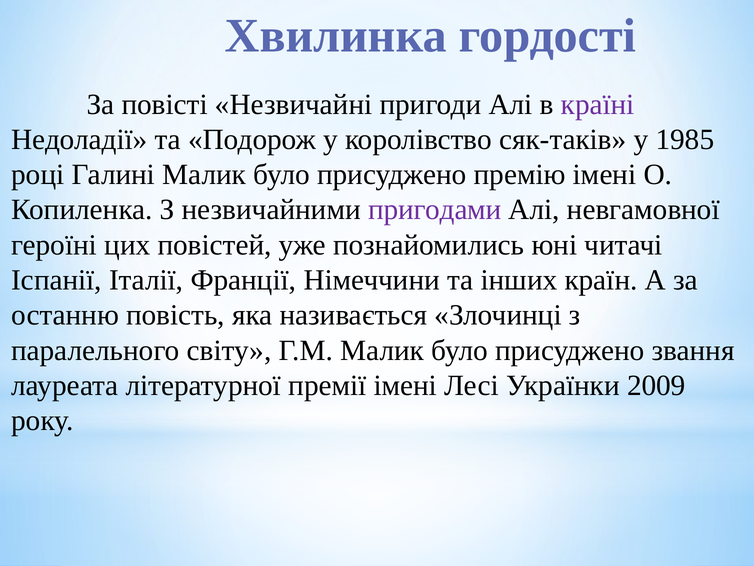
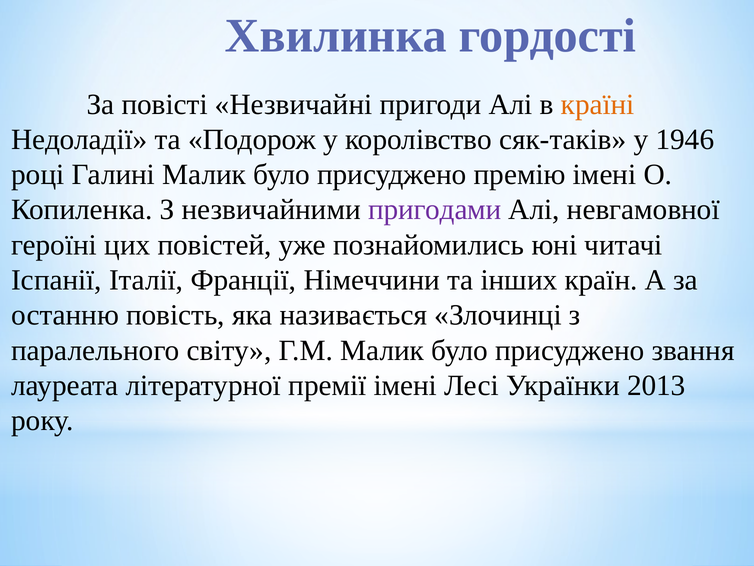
країні colour: purple -> orange
1985: 1985 -> 1946
2009: 2009 -> 2013
